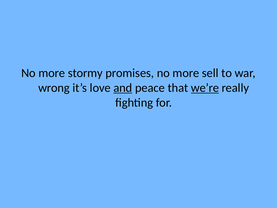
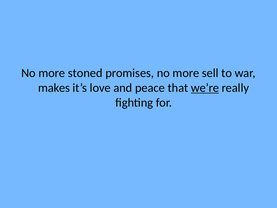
stormy: stormy -> stoned
wrong: wrong -> makes
and underline: present -> none
